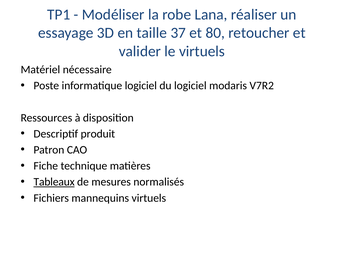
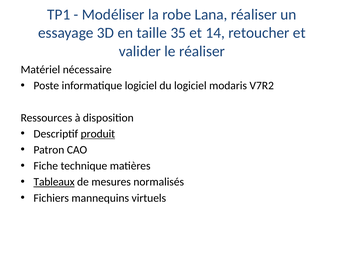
37: 37 -> 35
80: 80 -> 14
le virtuels: virtuels -> réaliser
produit underline: none -> present
